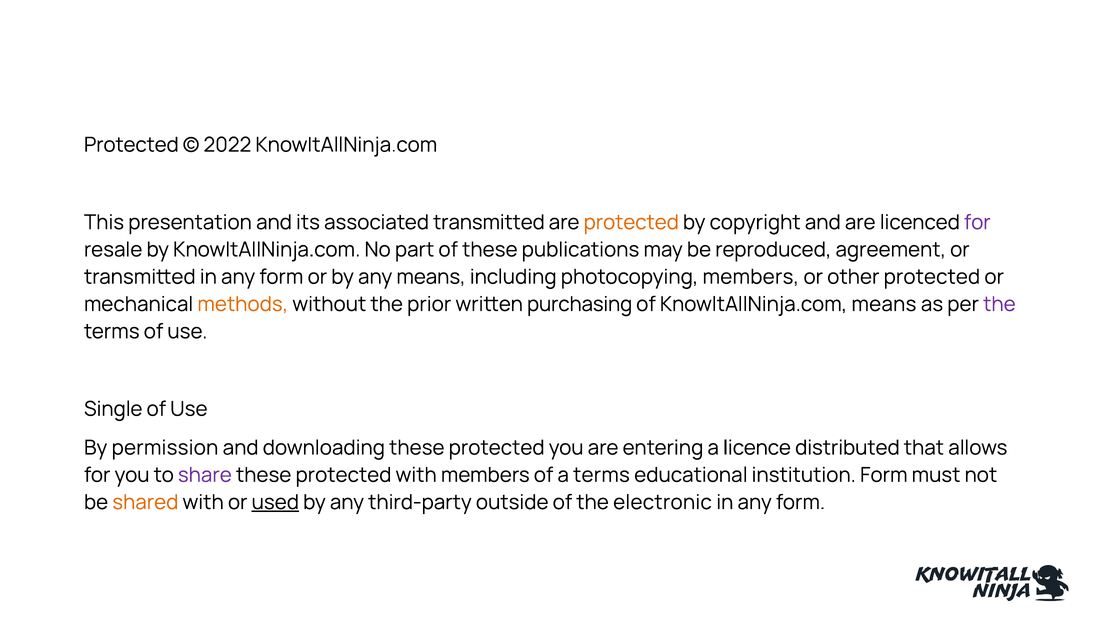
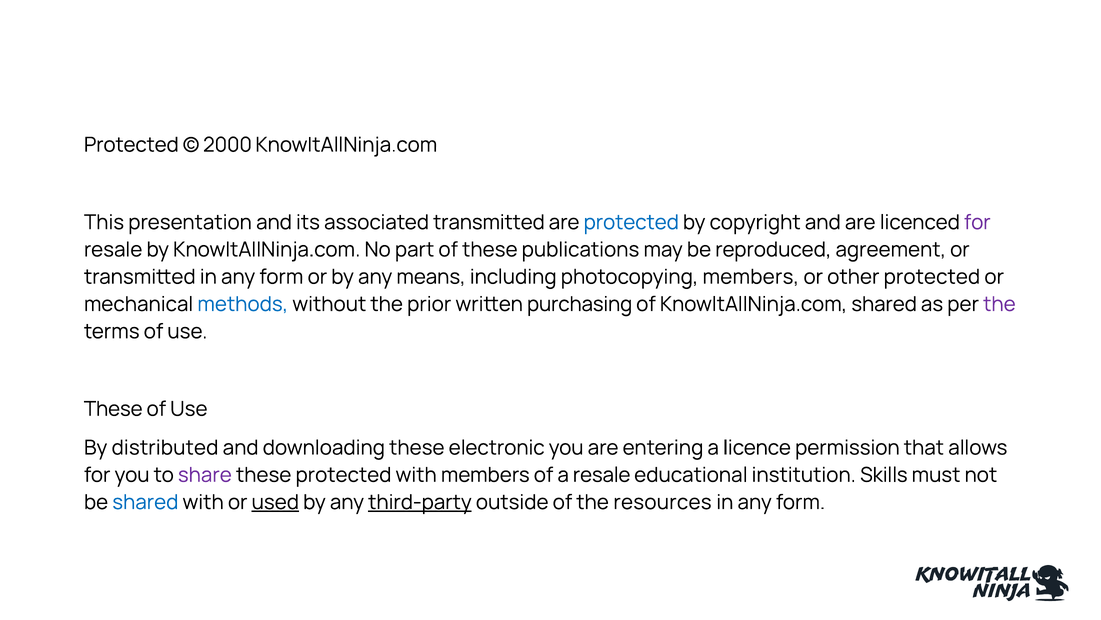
2022: 2022 -> 2000
protected at (631, 222) colour: orange -> blue
methods colour: orange -> blue
KnowItAllNinja.com means: means -> shared
Single at (113, 409): Single -> These
permission: permission -> distributed
downloading these protected: protected -> electronic
distributed: distributed -> permission
a terms: terms -> resale
institution Form: Form -> Skills
shared at (145, 502) colour: orange -> blue
third-party underline: none -> present
electronic: electronic -> resources
